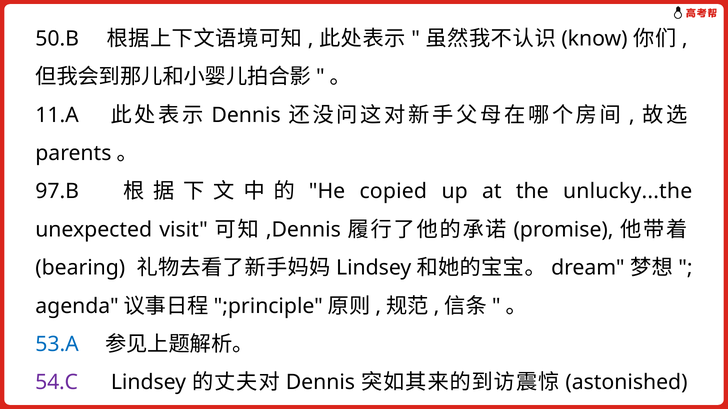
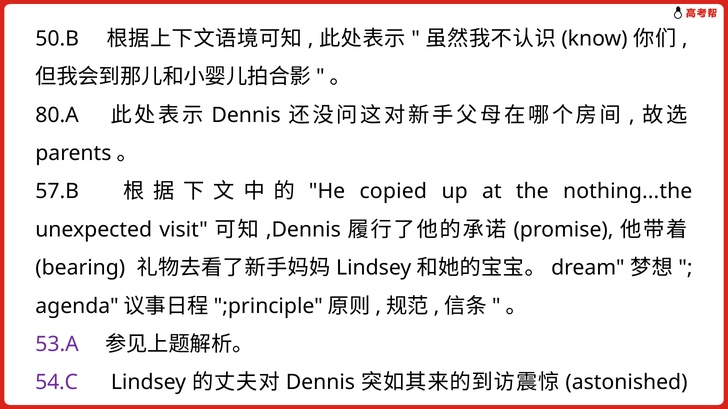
11.A: 11.A -> 80.A
97.B: 97.B -> 57.B
unlucky...the: unlucky...the -> nothing...the
53.A colour: blue -> purple
